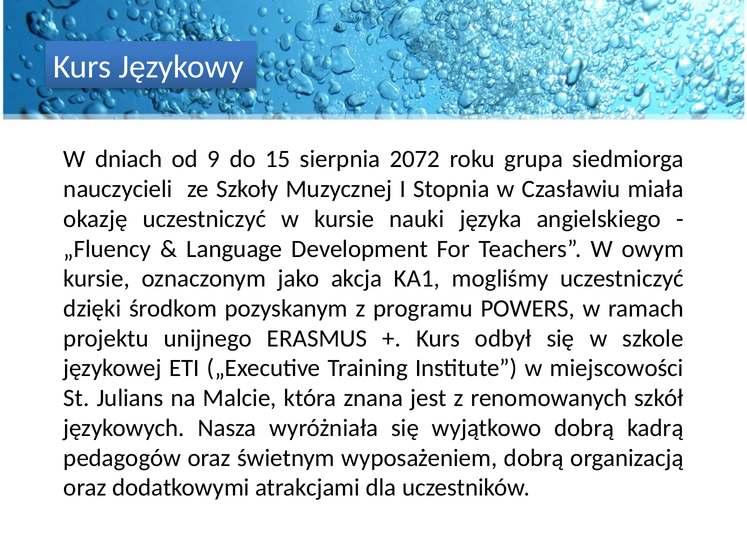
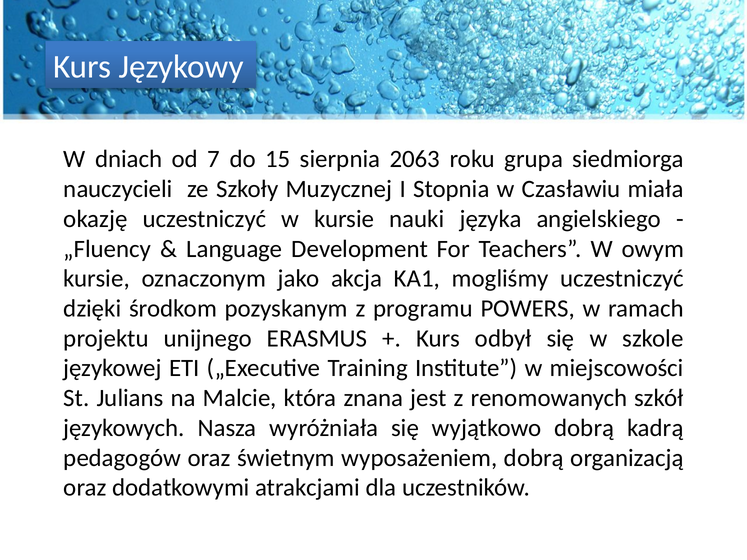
9: 9 -> 7
2072: 2072 -> 2063
